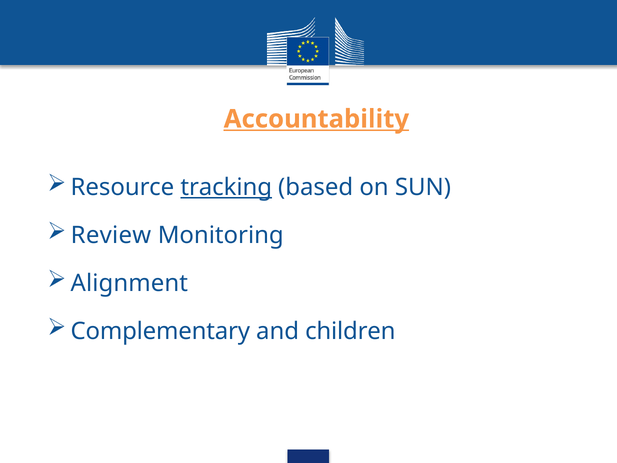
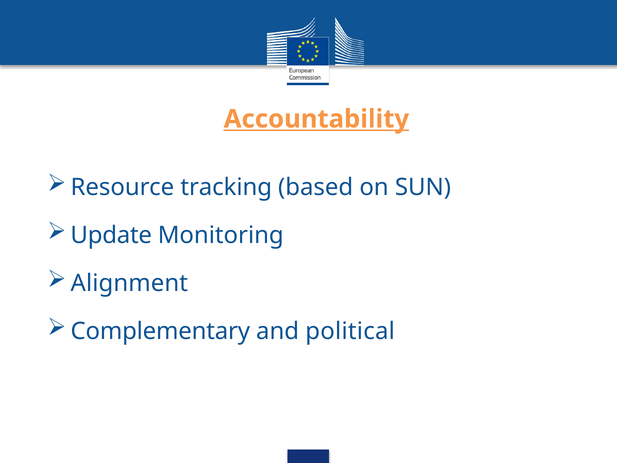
tracking underline: present -> none
Review: Review -> Update
children: children -> political
